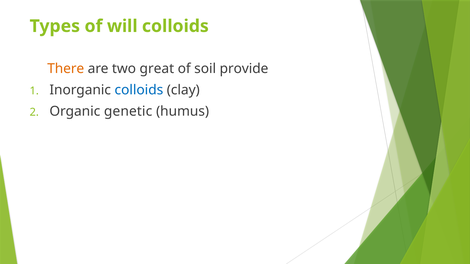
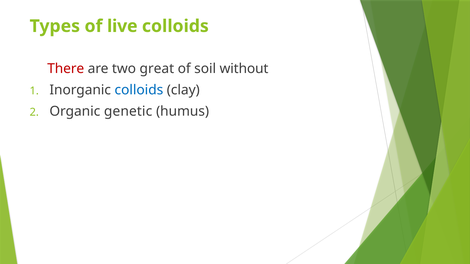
will: will -> live
There colour: orange -> red
provide: provide -> without
